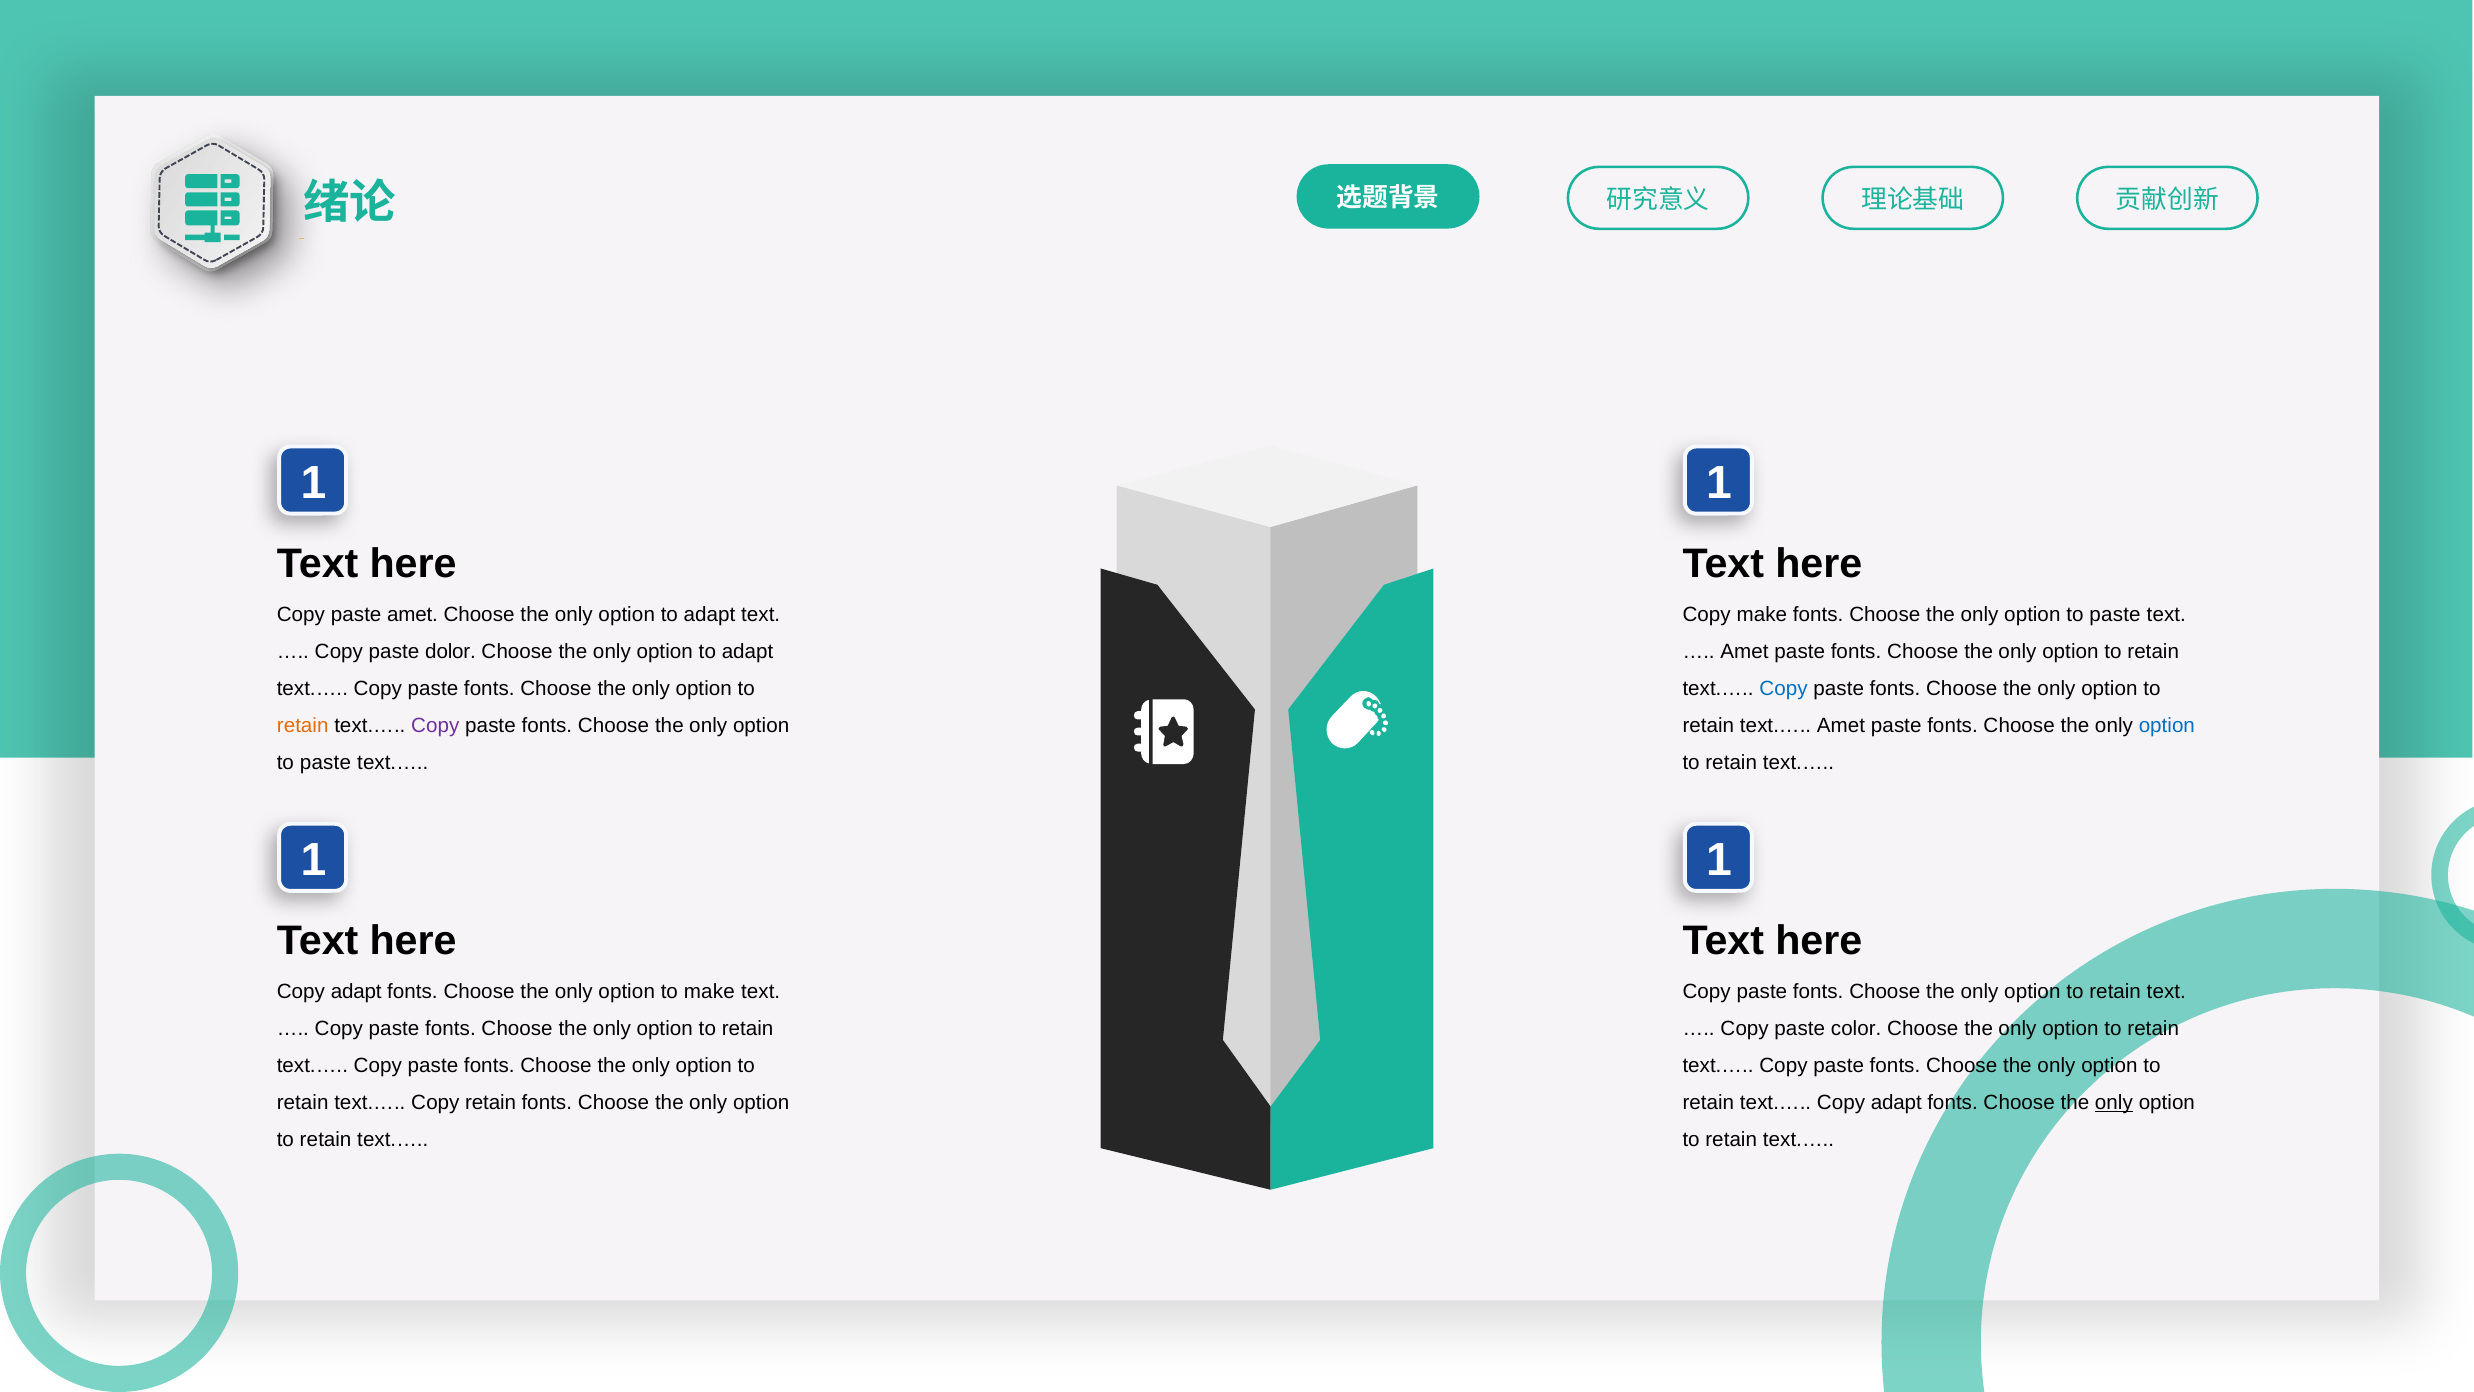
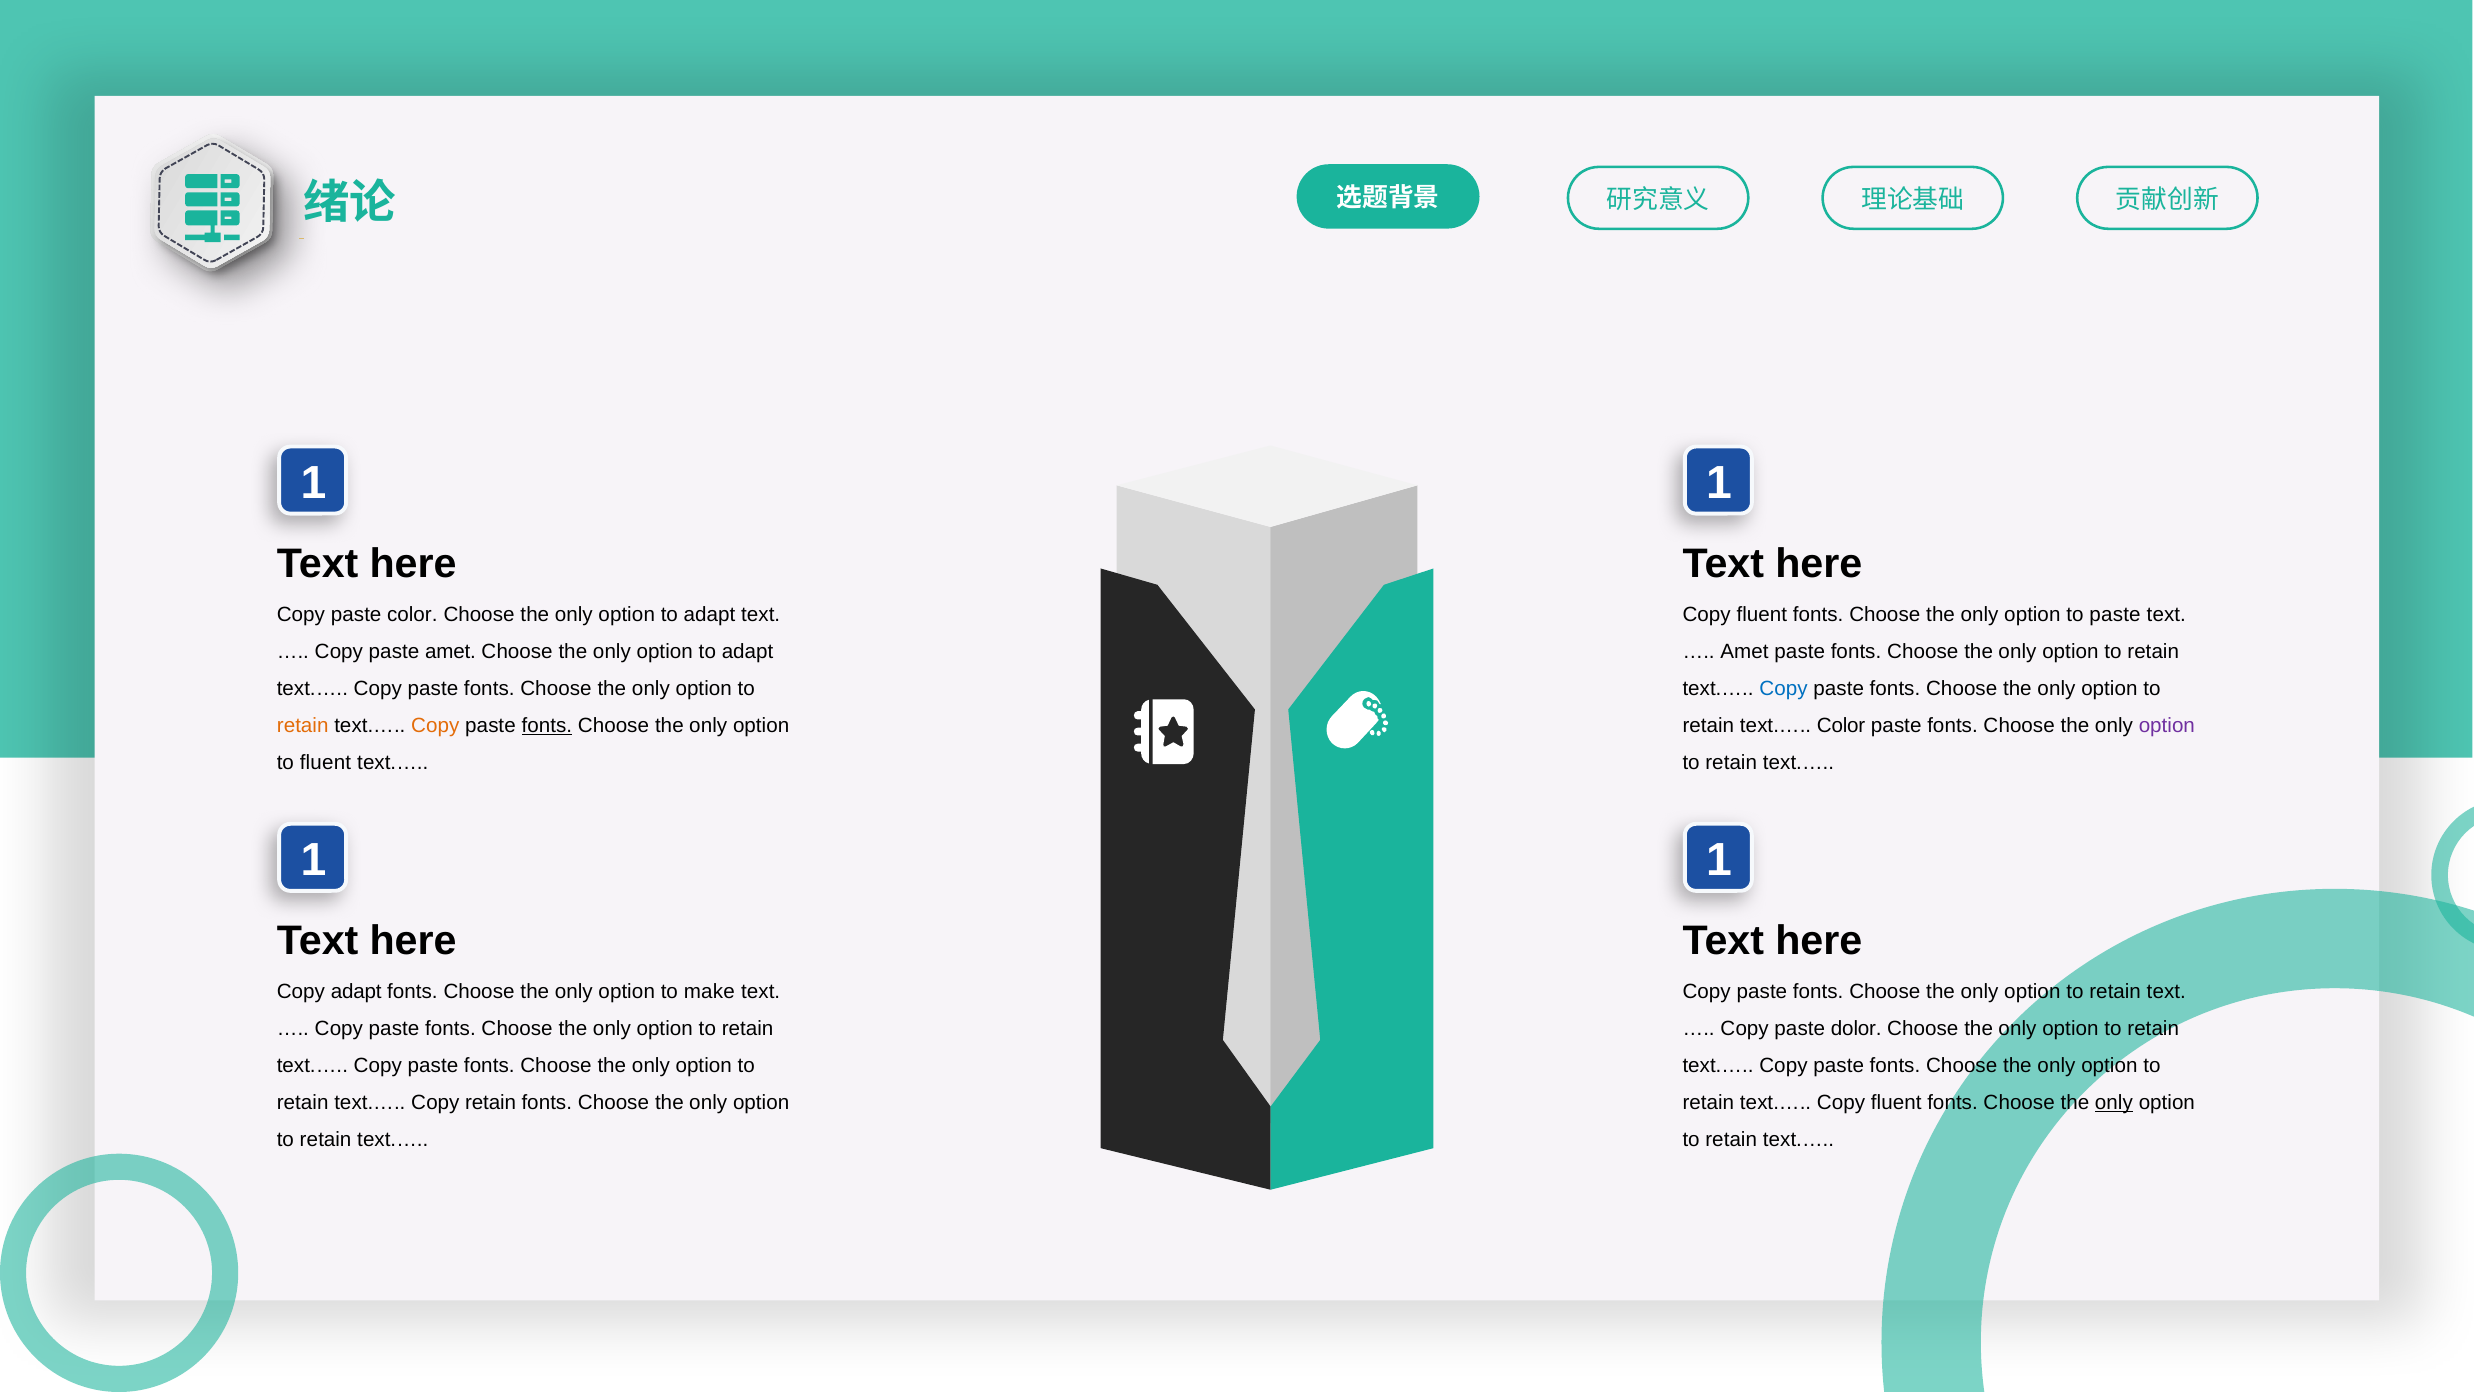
paste amet: amet -> color
make at (1762, 614): make -> fluent
paste dolor: dolor -> amet
Copy at (435, 725) colour: purple -> orange
fonts at (547, 725) underline: none -> present
text.… Amet: Amet -> Color
option at (2167, 725) colour: blue -> purple
paste at (325, 762): paste -> fluent
color: color -> dolor
text.… Copy adapt: adapt -> fluent
